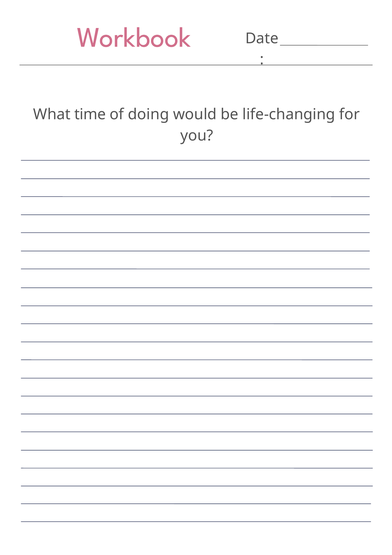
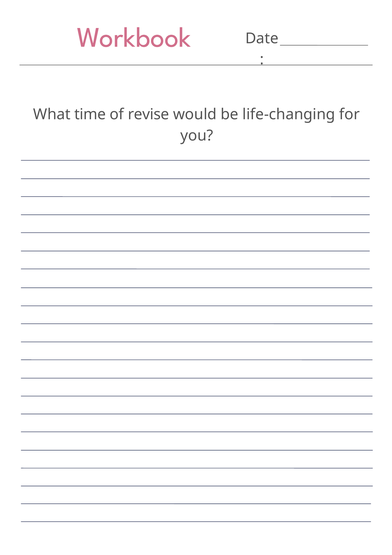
doing: doing -> revise
